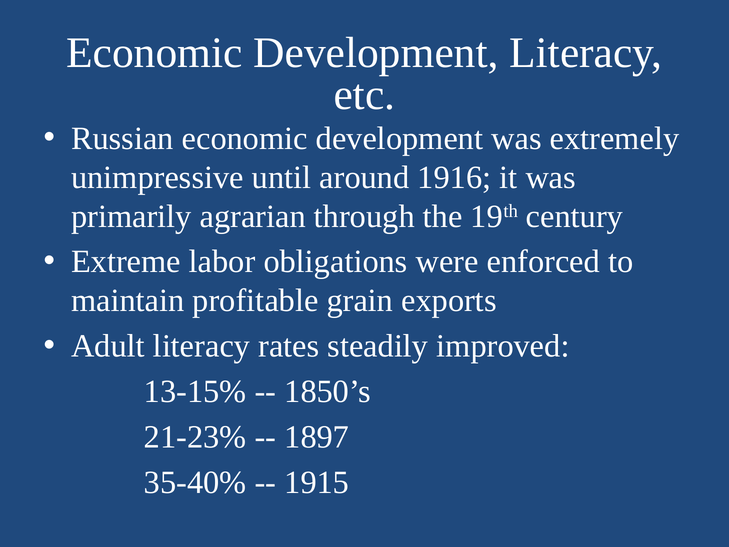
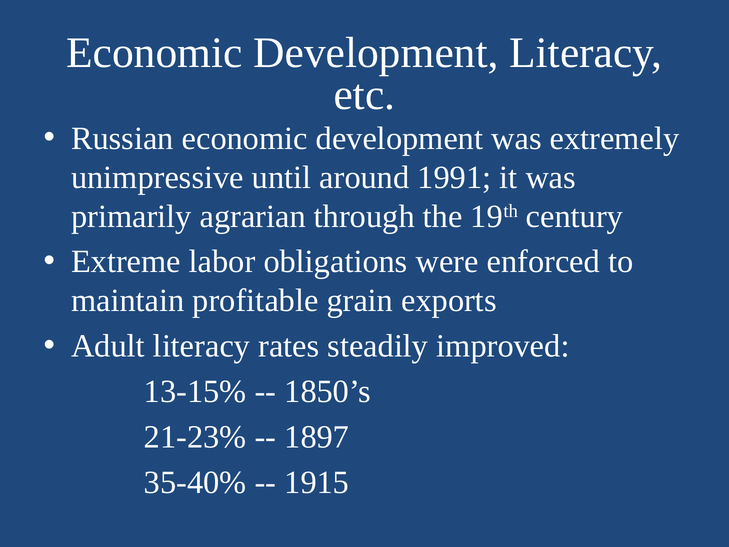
1916: 1916 -> 1991
